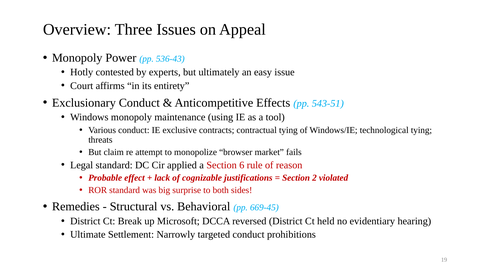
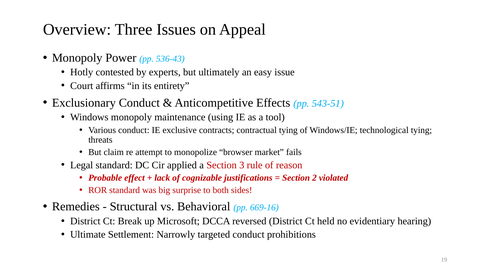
6: 6 -> 3
669-45: 669-45 -> 669-16
